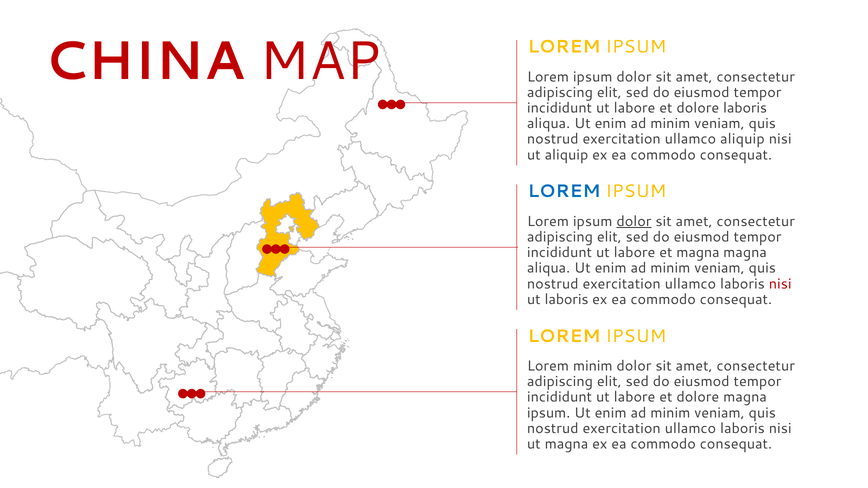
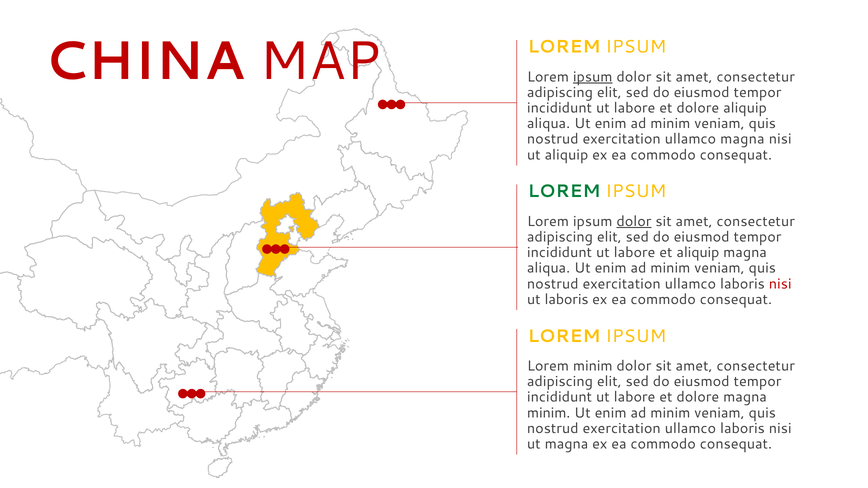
ipsum at (593, 77) underline: none -> present
dolore laboris: laboris -> aliquip
ullamco aliquip: aliquip -> magna
LOREM at (564, 192) colour: blue -> green
et magna: magna -> aliquip
ipsum at (549, 413): ipsum -> minim
